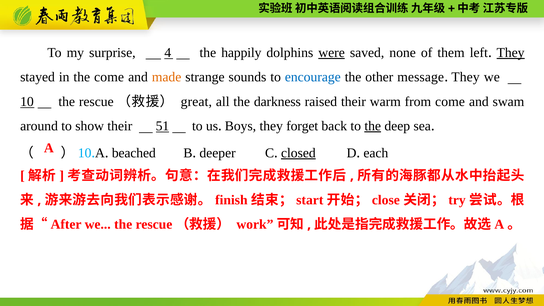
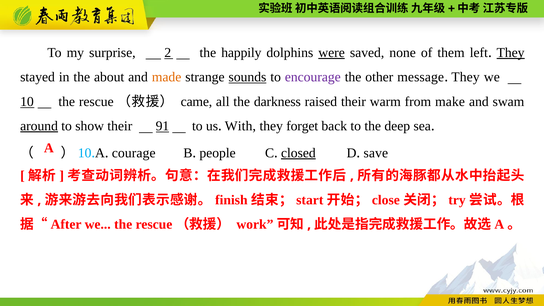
4: 4 -> 2
the come: come -> about
sounds underline: none -> present
encourage colour: blue -> purple
great: great -> came
from come: come -> make
around underline: none -> present
51: 51 -> 91
Boys: Boys -> With
the at (373, 126) underline: present -> none
beached: beached -> courage
deeper: deeper -> people
each: each -> save
